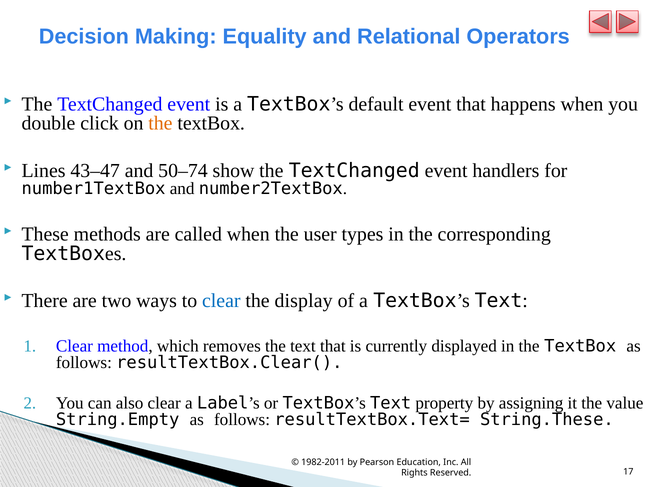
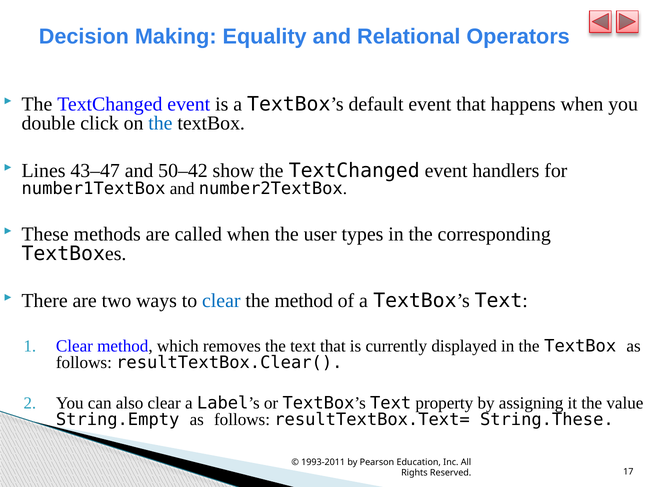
the at (160, 123) colour: orange -> blue
50–74: 50–74 -> 50–42
the display: display -> method
1982-2011: 1982-2011 -> 1993-2011
